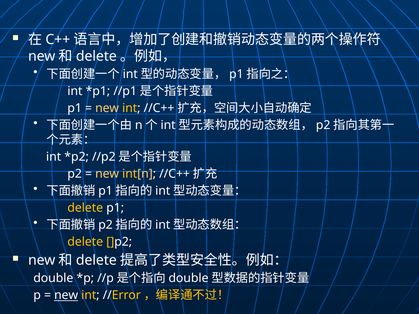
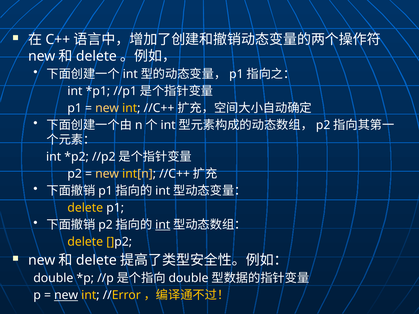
int at (163, 225) underline: none -> present
